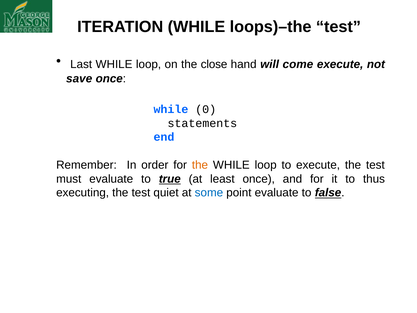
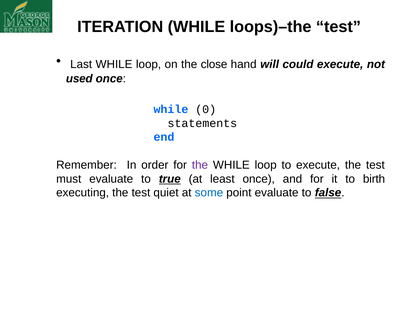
come: come -> could
save: save -> used
the at (200, 165) colour: orange -> purple
thus: thus -> birth
